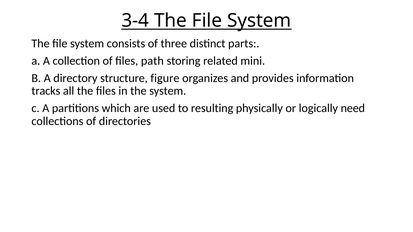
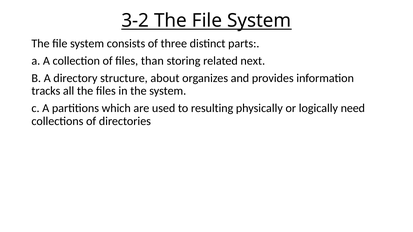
3-4: 3-4 -> 3-2
path: path -> than
mini: mini -> next
figure: figure -> about
